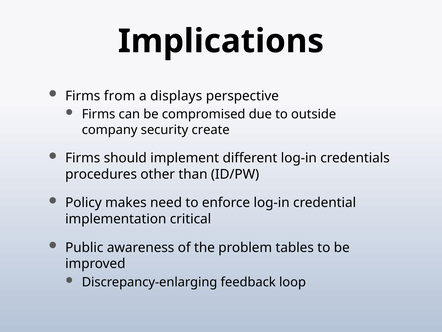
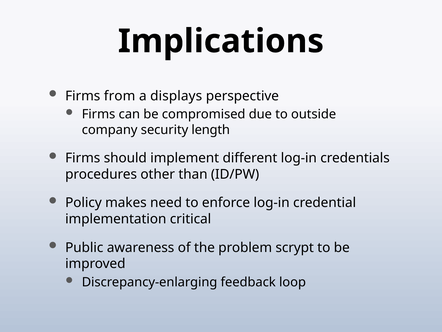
create: create -> length
tables: tables -> scrypt
